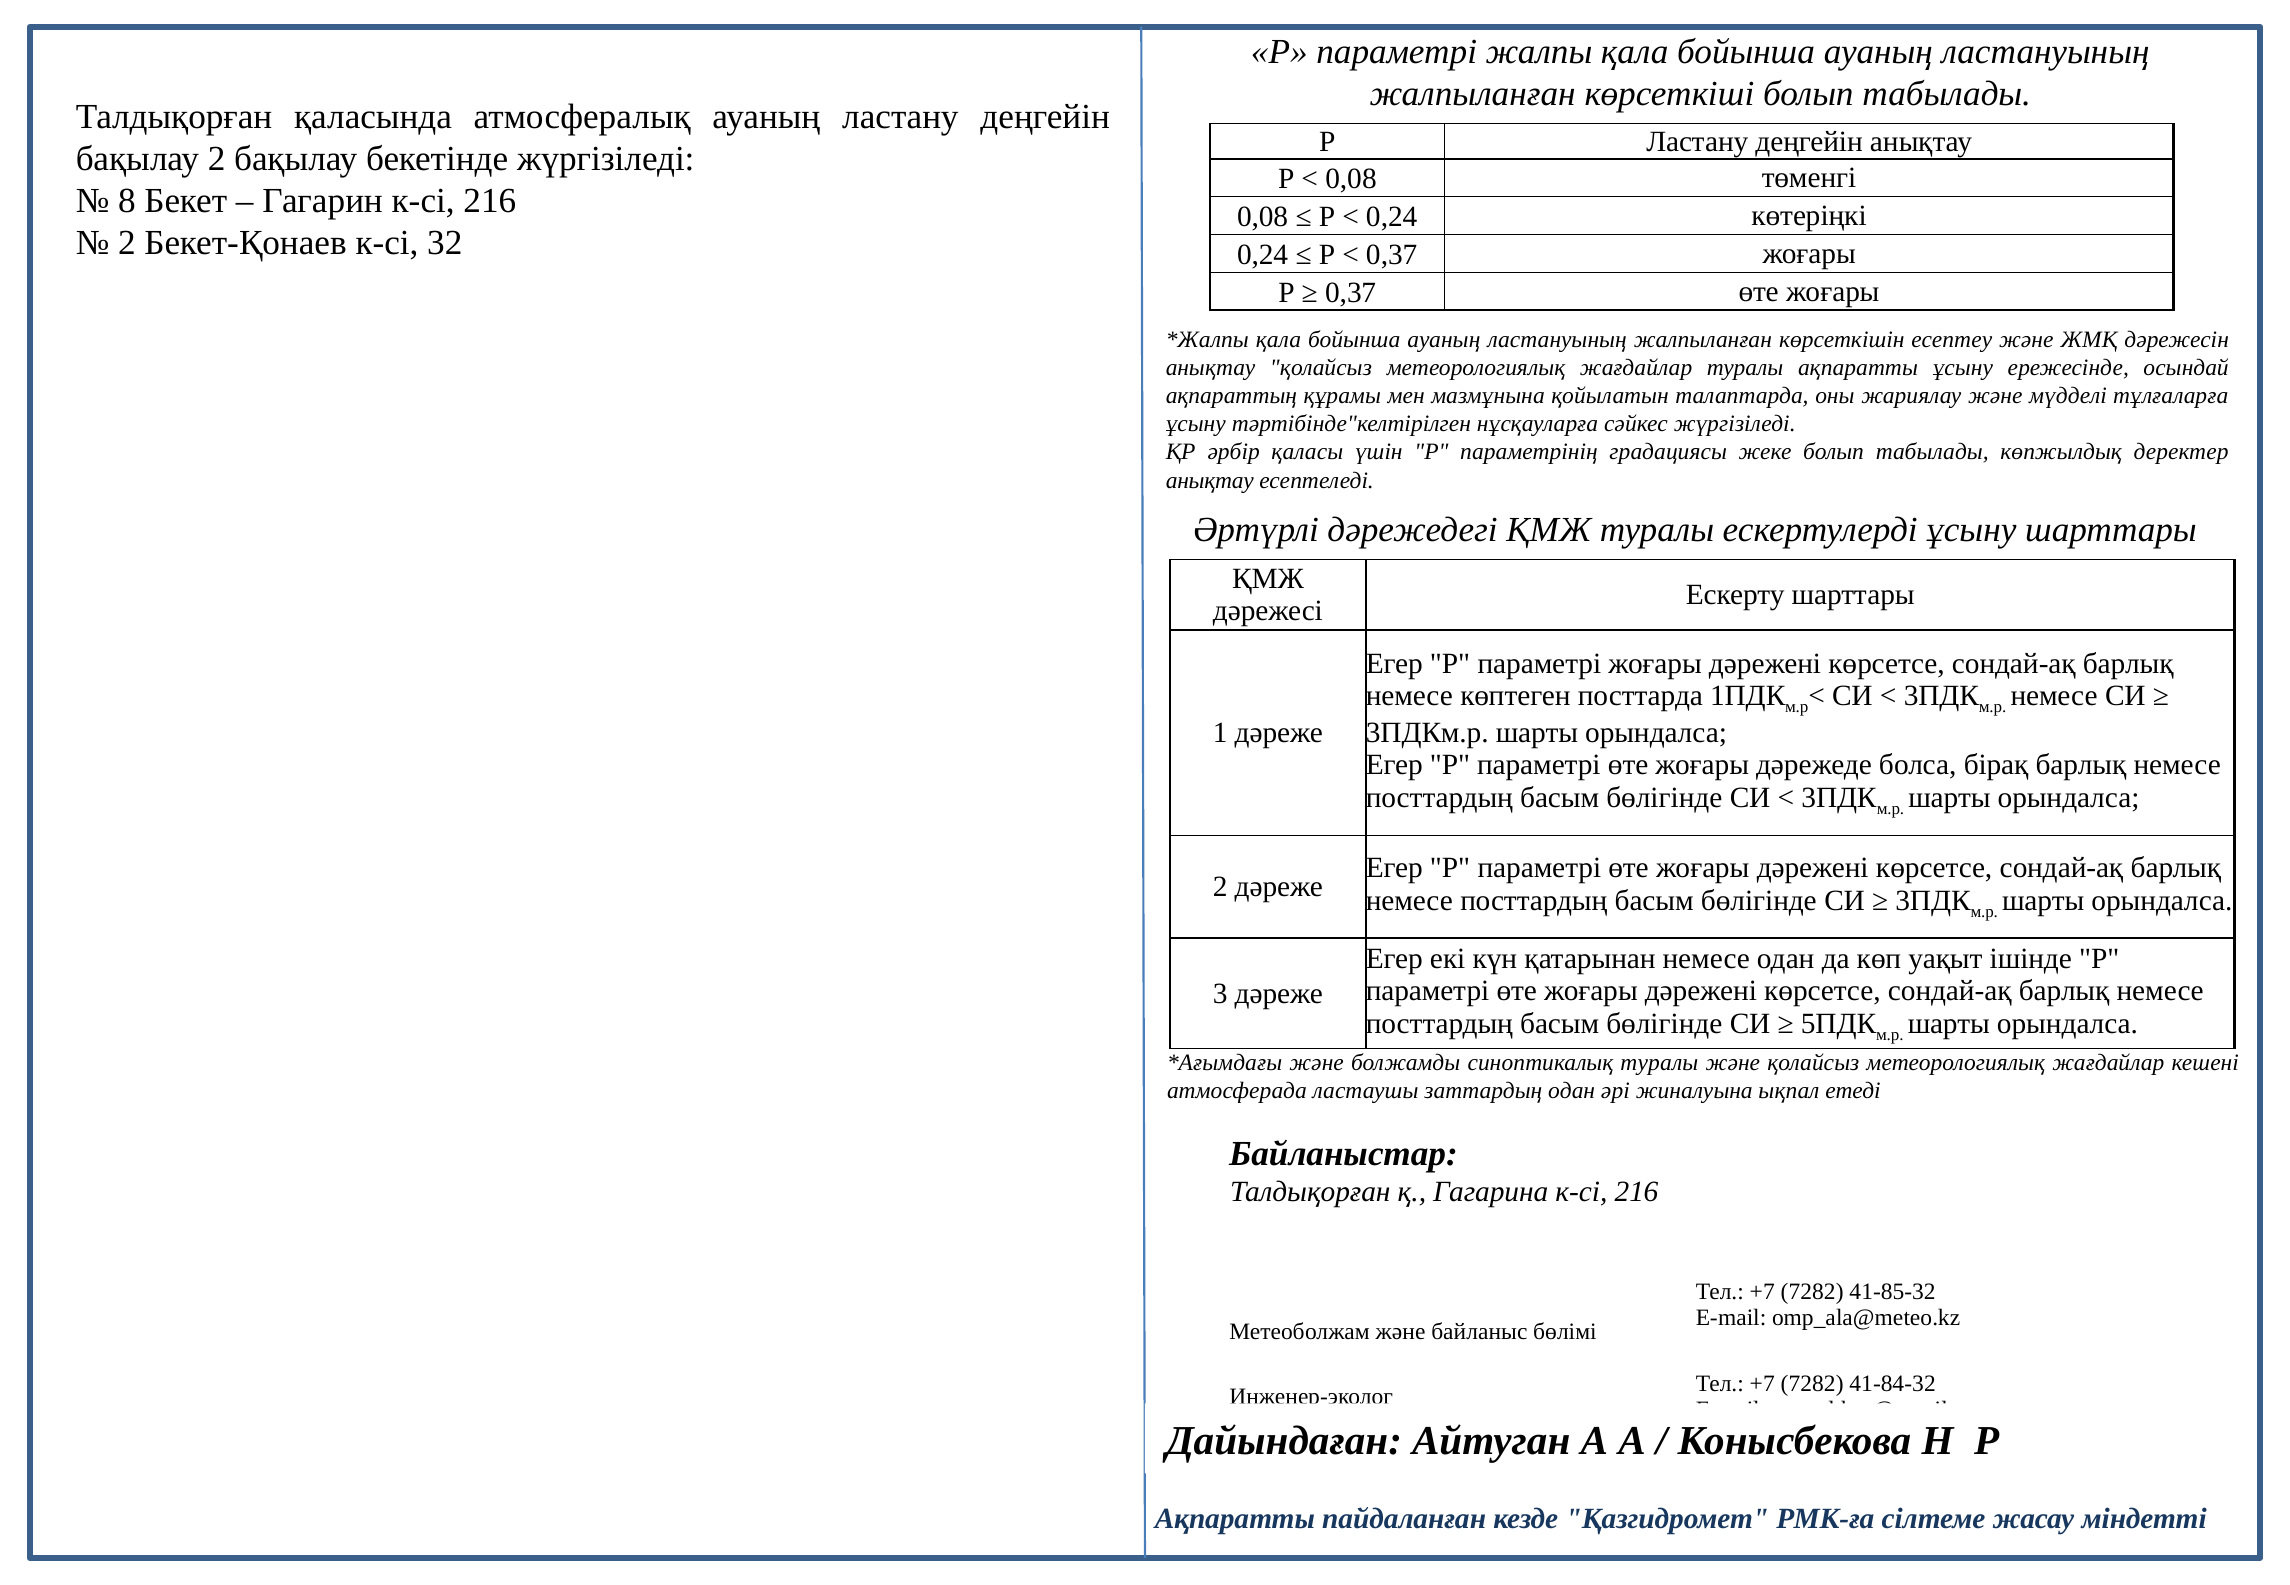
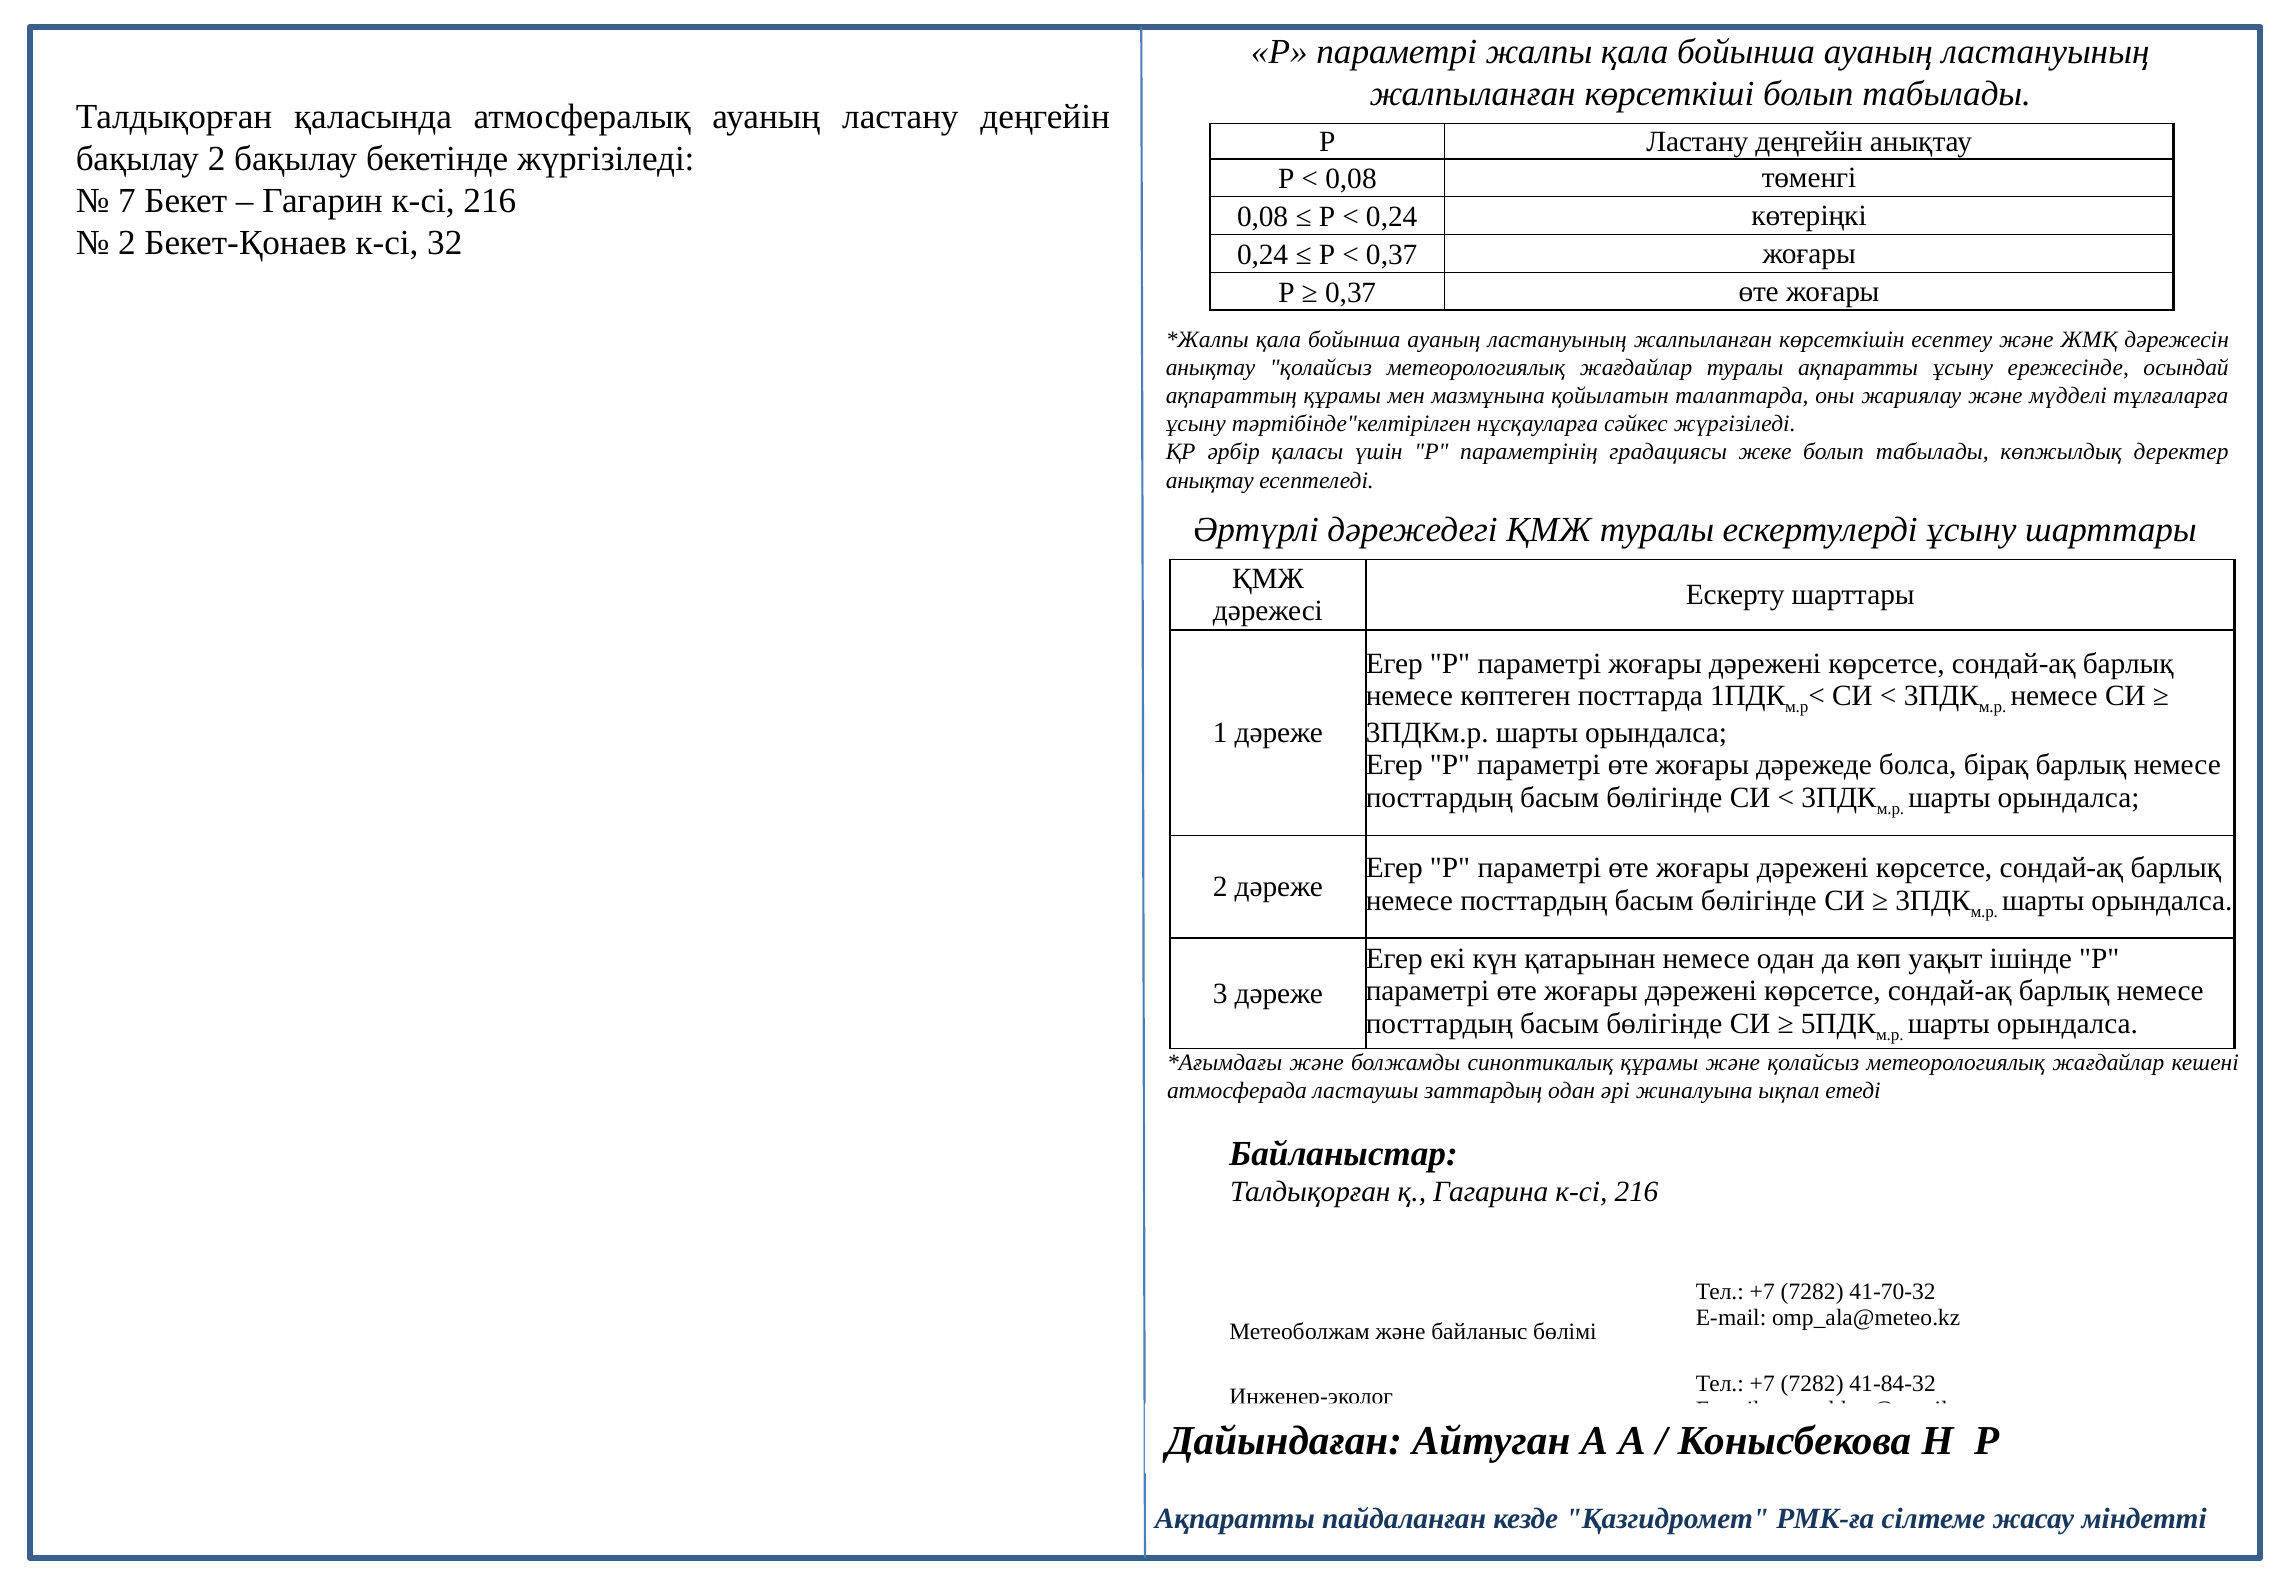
8: 8 -> 7
синоптикалық туралы: туралы -> құрамы
41-85-32: 41-85-32 -> 41-70-32
